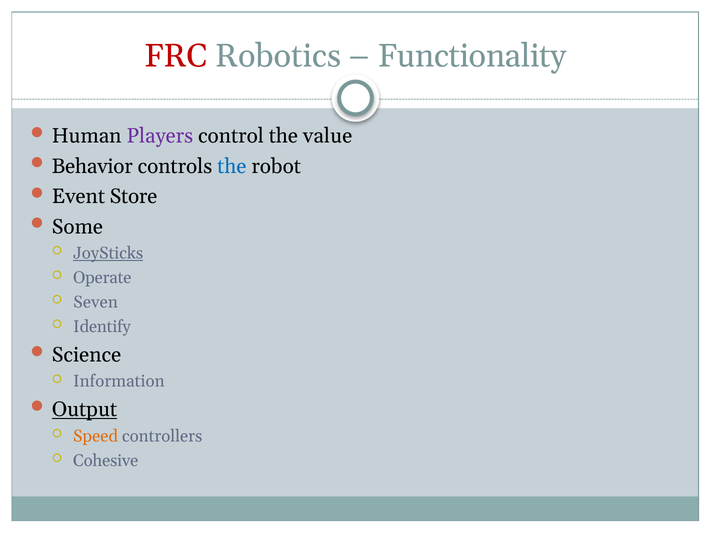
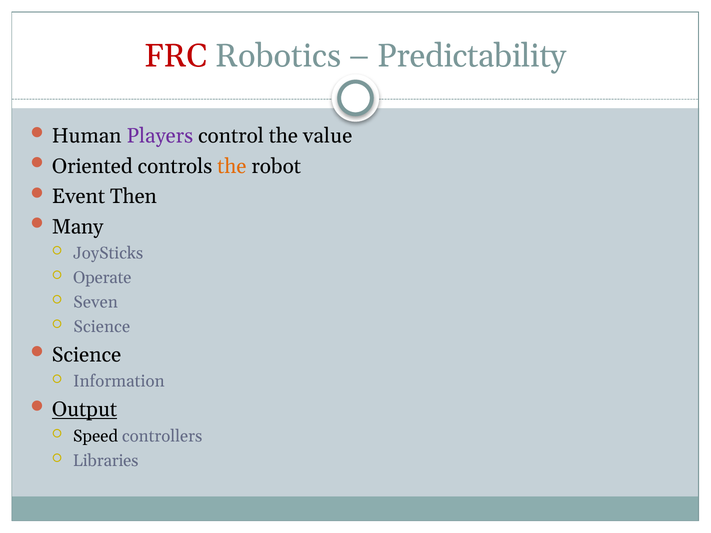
Functionality: Functionality -> Predictability
Behavior: Behavior -> Oriented
the at (232, 166) colour: blue -> orange
Store: Store -> Then
Some: Some -> Many
JoySticks underline: present -> none
Identify at (102, 327): Identify -> Science
Speed colour: orange -> black
Cohesive: Cohesive -> Libraries
